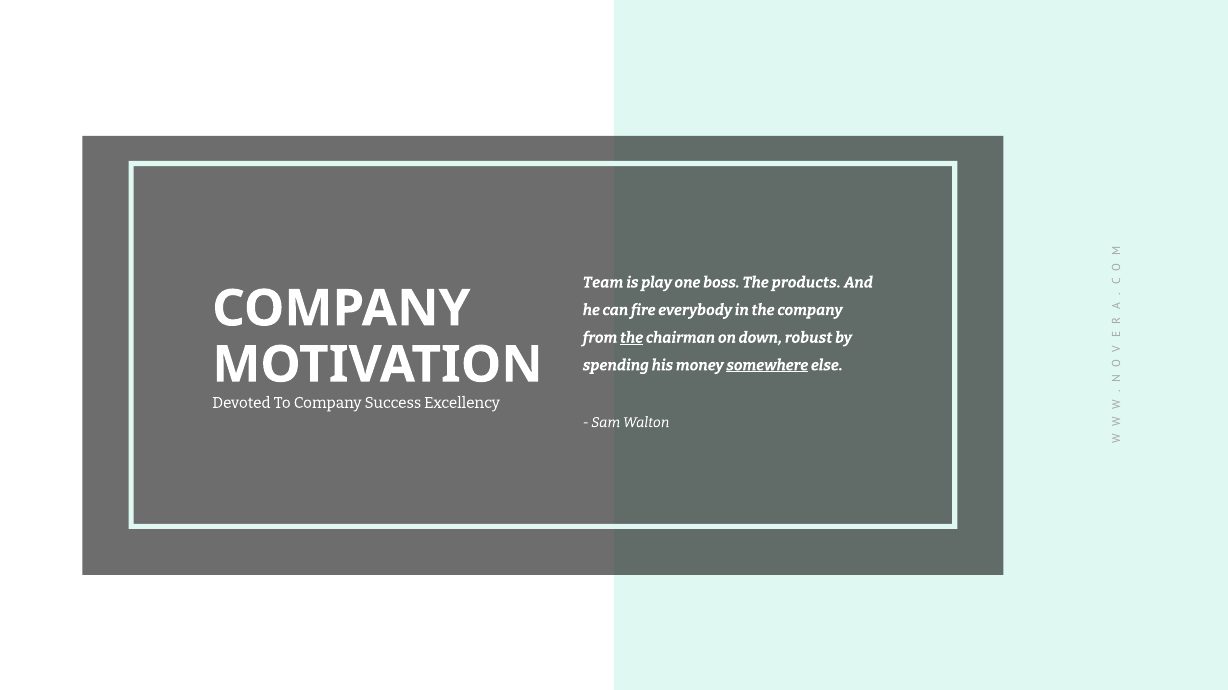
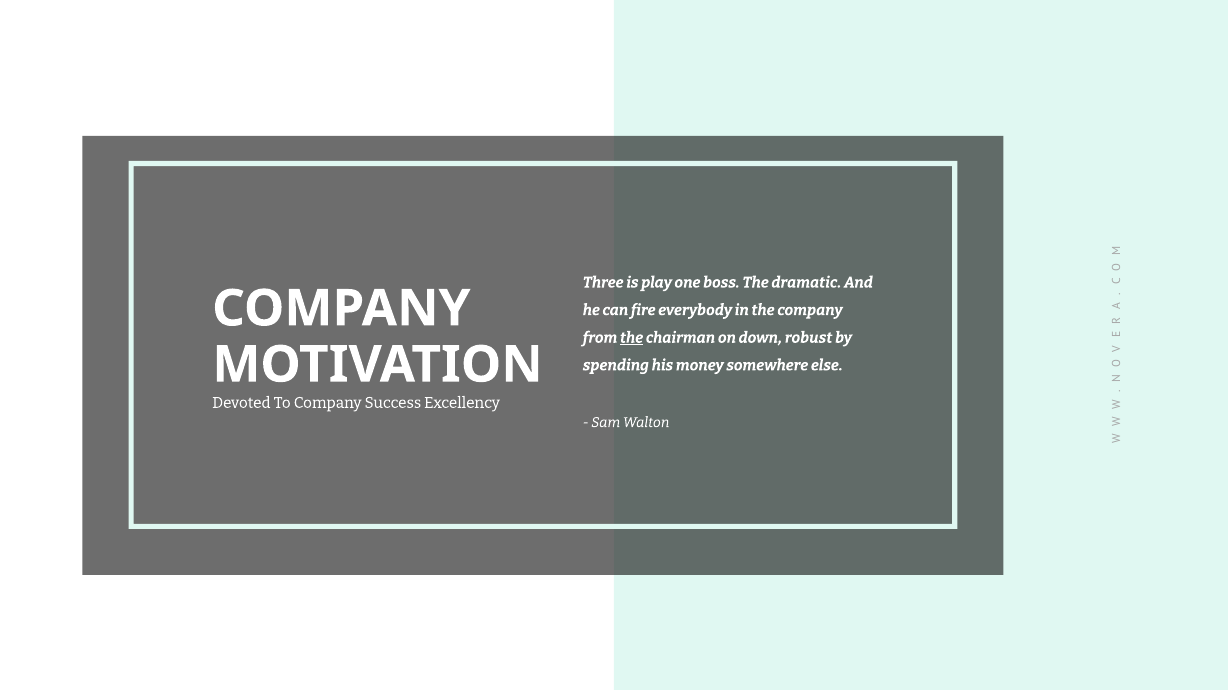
Team: Team -> Three
products: products -> dramatic
somewhere underline: present -> none
